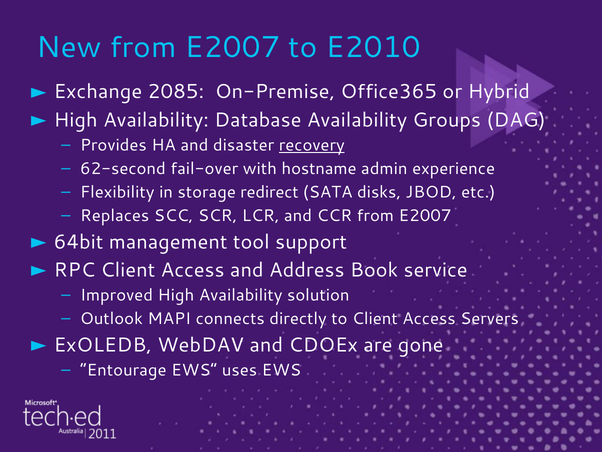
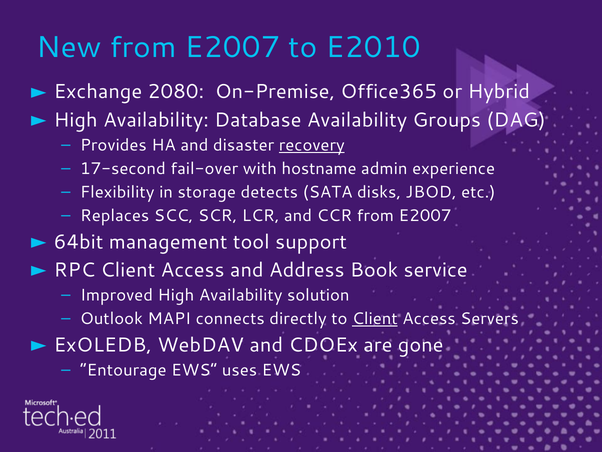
2085: 2085 -> 2080
62-second: 62-second -> 17-second
redirect: redirect -> detects
Client at (375, 318) underline: none -> present
